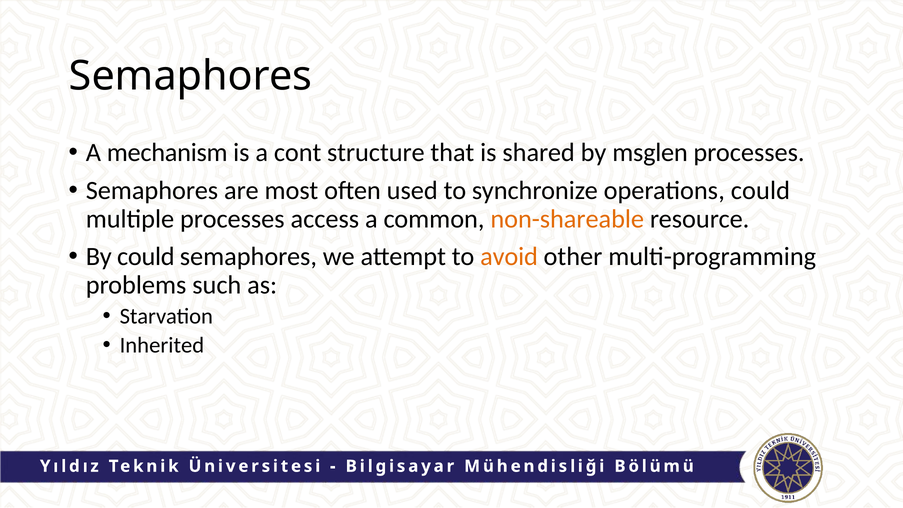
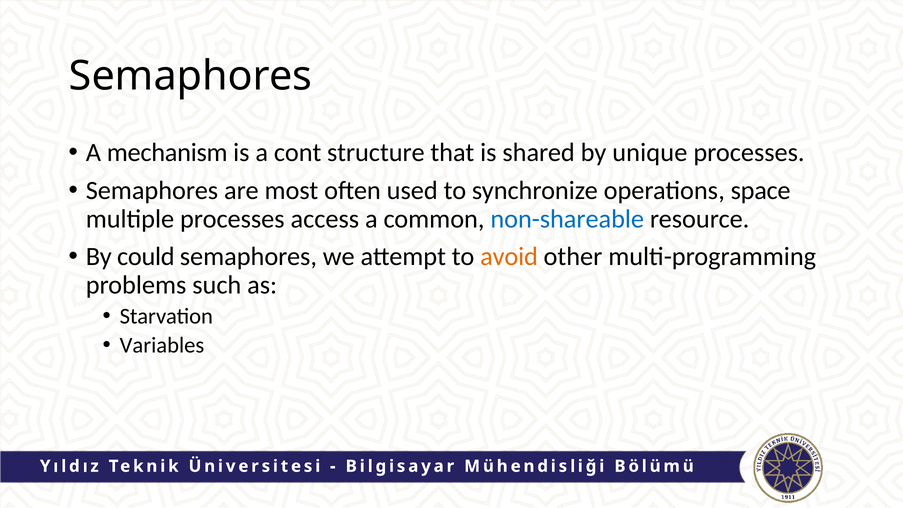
msglen: msglen -> unique
operations could: could -> space
non-shareable colour: orange -> blue
Inherited: Inherited -> Variables
